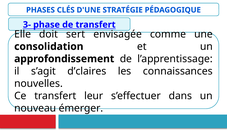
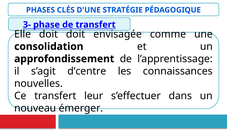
doit sert: sert -> doit
d’claires: d’claires -> d’centre
